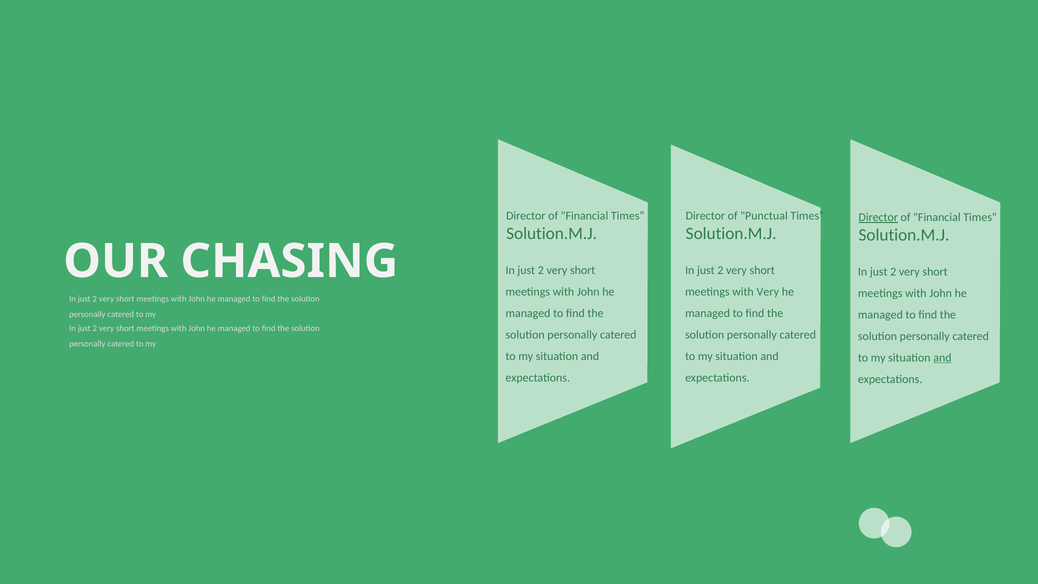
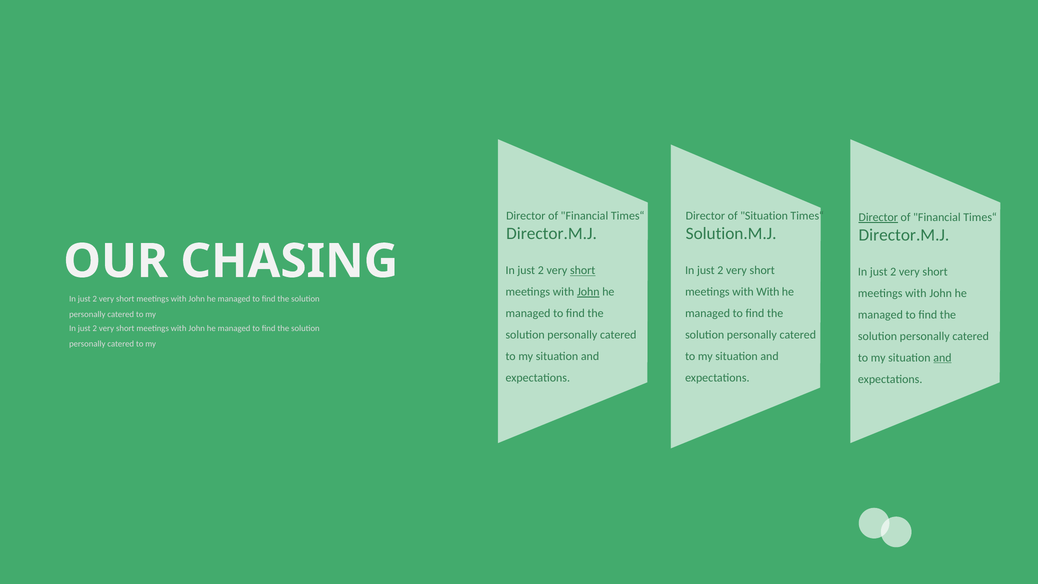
of Punctual: Punctual -> Situation
Solution.M.J at (552, 234): Solution.M.J -> Director.M.J
Solution.M.J at (904, 235): Solution.M.J -> Director.M.J
short at (583, 270) underline: none -> present
John at (588, 292) underline: none -> present
with Very: Very -> With
